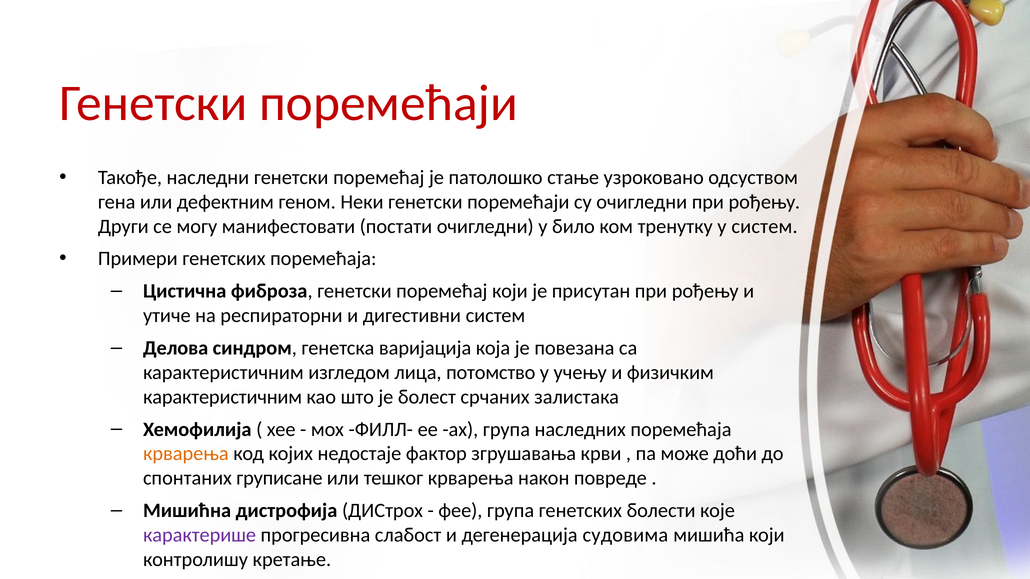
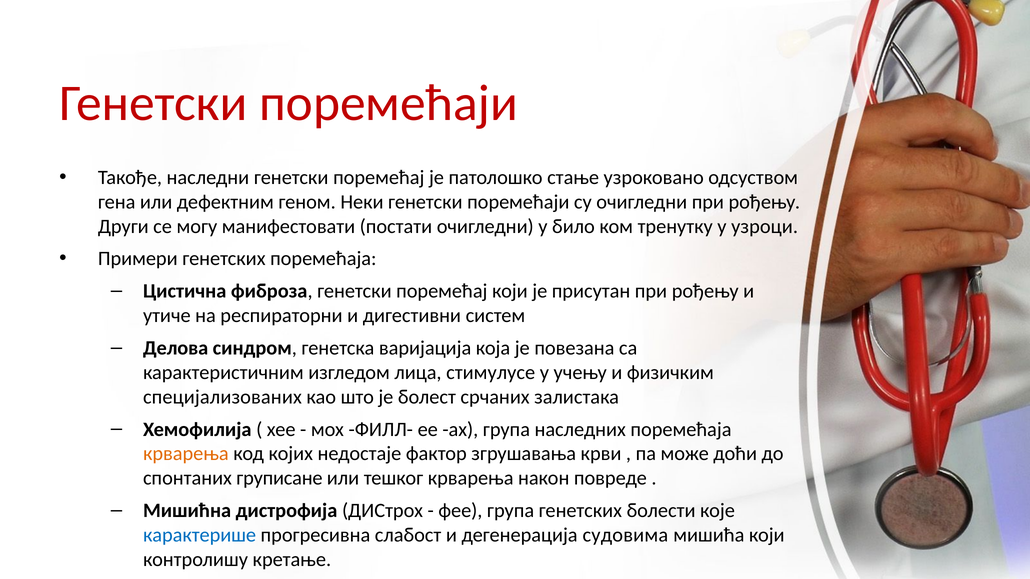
у систем: систем -> узроци
потомство: потомство -> стимулусе
карактеристичним at (223, 397): карактеристичним -> специјализованих
карактерише colour: purple -> blue
